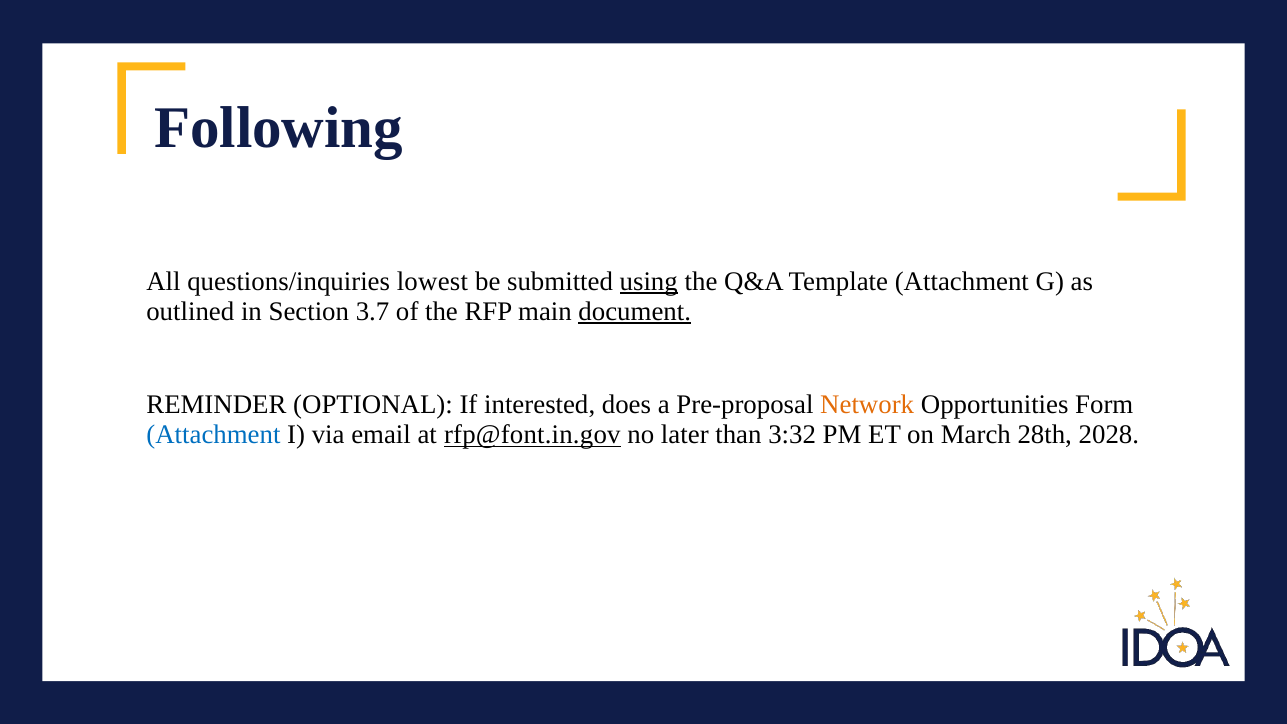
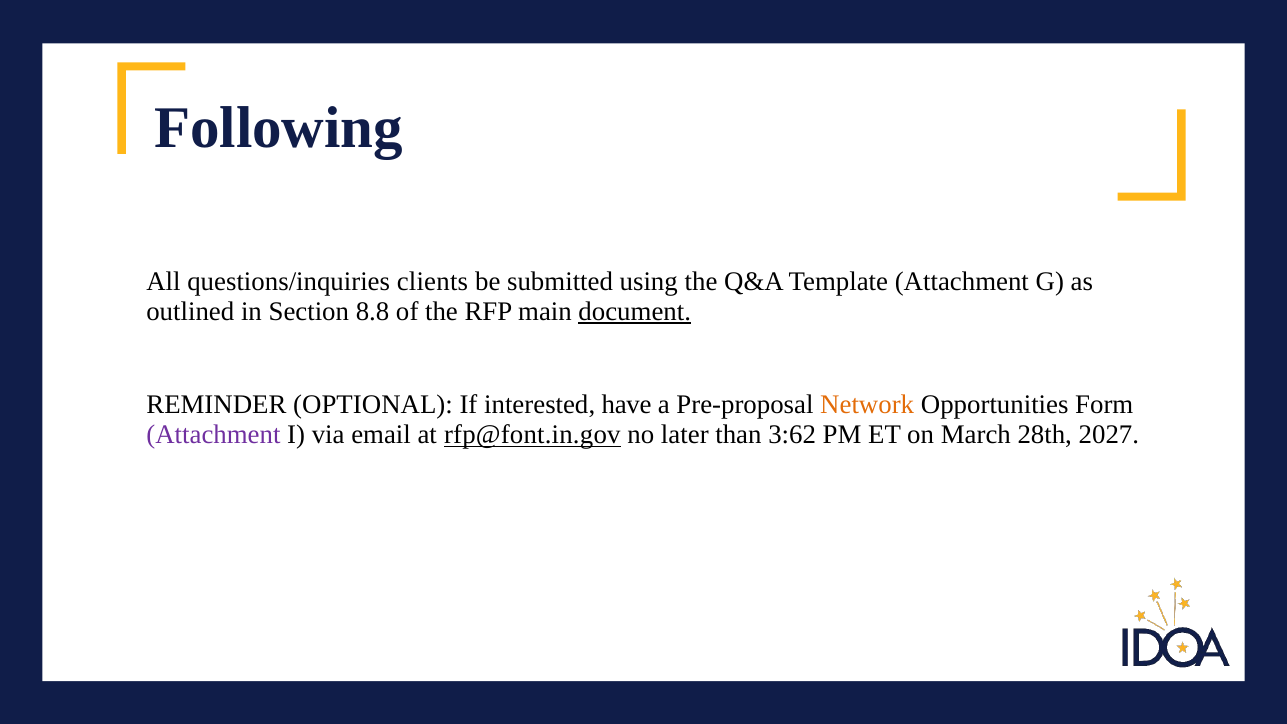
lowest: lowest -> clients
using underline: present -> none
3.7: 3.7 -> 8.8
does: does -> have
Attachment at (213, 435) colour: blue -> purple
3:32: 3:32 -> 3:62
2028: 2028 -> 2027
